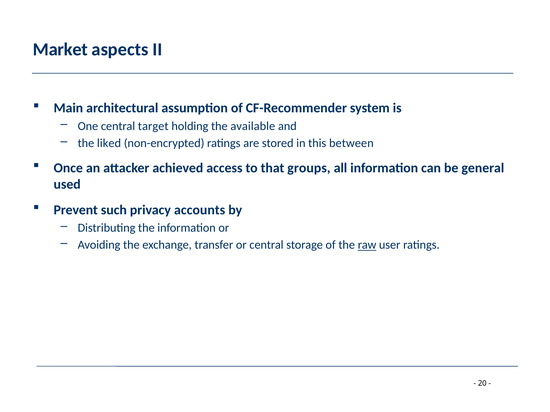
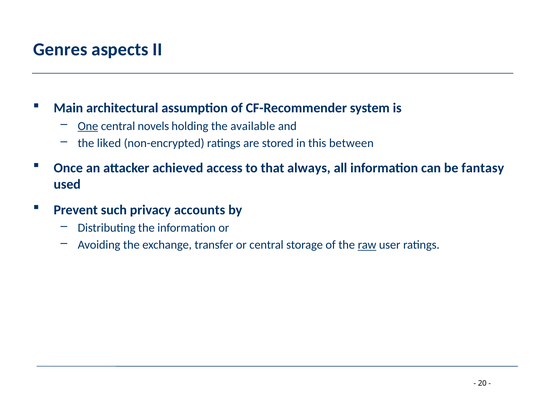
Market: Market -> Genres
One underline: none -> present
target: target -> novels
groups: groups -> always
general: general -> fantasy
